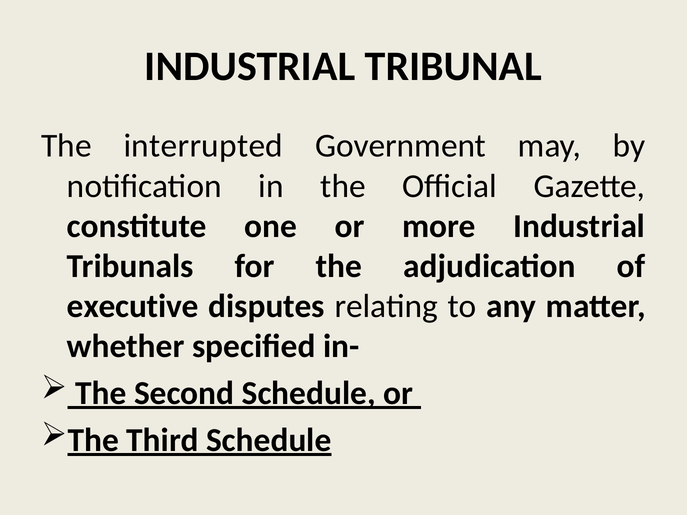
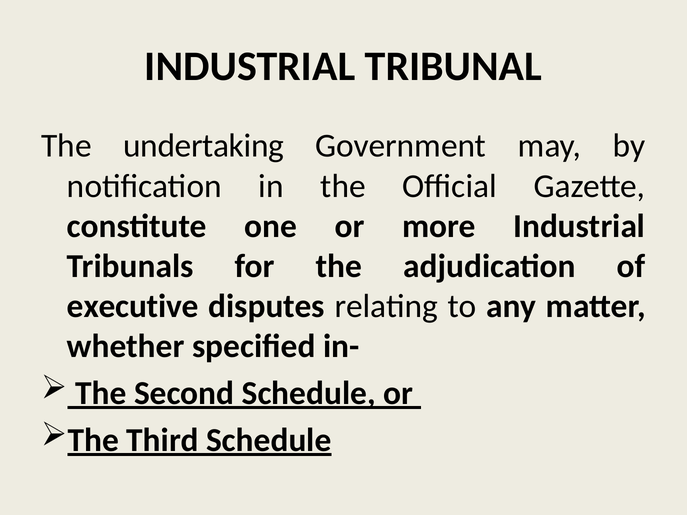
interrupted: interrupted -> undertaking
